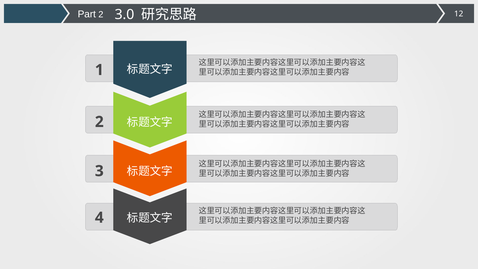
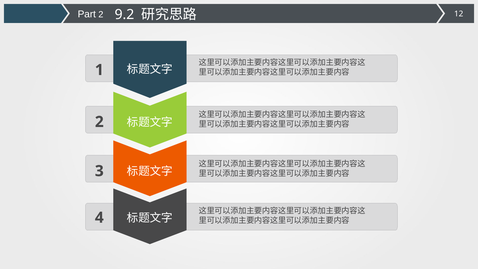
3.0: 3.0 -> 9.2
